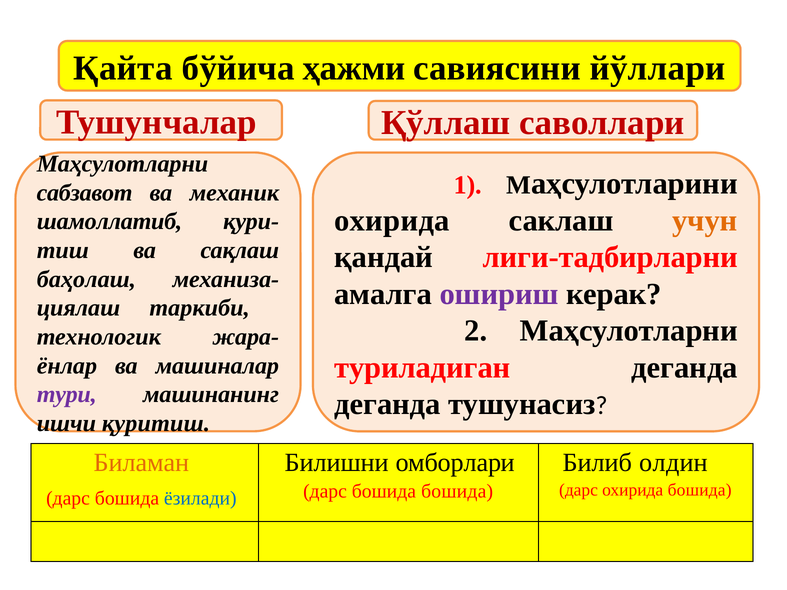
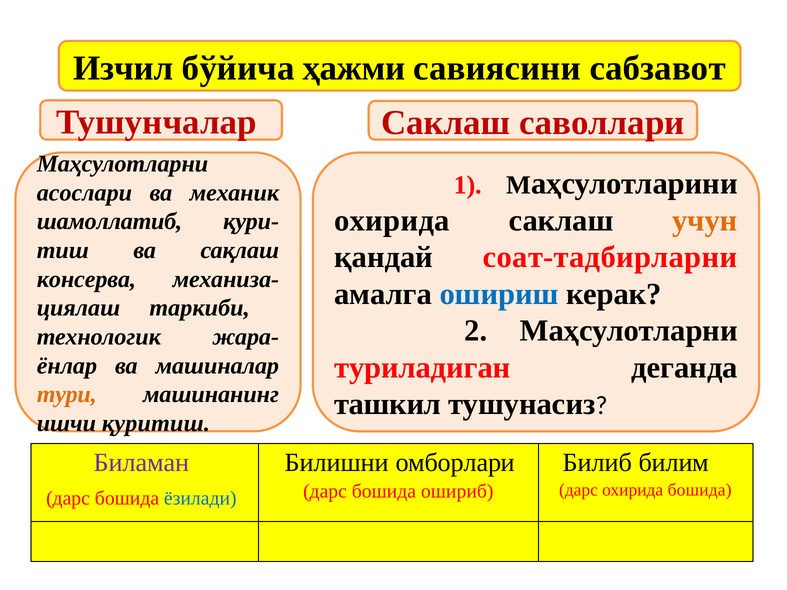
Қайта: Қайта -> Изчил
йўллари: йўллари -> сабзавот
Тушунчалар Қўллаш: Қўллаш -> Саклаш
сабзавот: сабзавот -> асослари
лиги-тадбирларни: лиги-тадбирларни -> соат-тадбирларни
баҳолаш: баҳолаш -> консерва
ошириш colour: purple -> blue
тури colour: purple -> orange
деганда at (387, 404): деганда -> ташкил
Биламан colour: orange -> purple
олдин: олдин -> билим
бошида бошида: бошида -> ошириб
